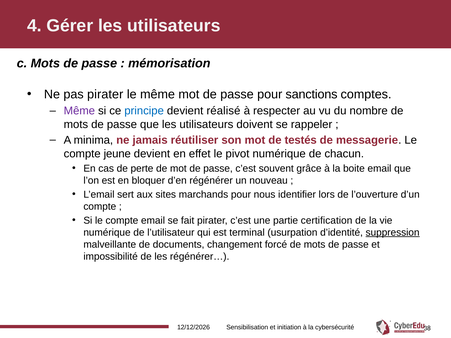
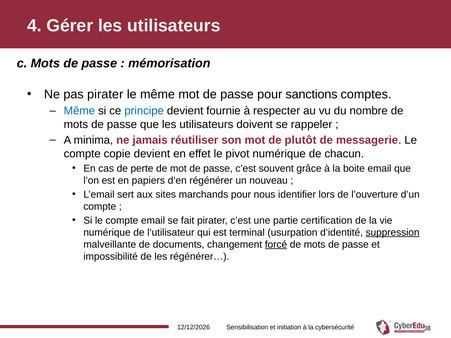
Même at (79, 111) colour: purple -> blue
réalisé: réalisé -> fournie
testés: testés -> plutôt
jeune: jeune -> copie
bloquer: bloquer -> papiers
forcé underline: none -> present
